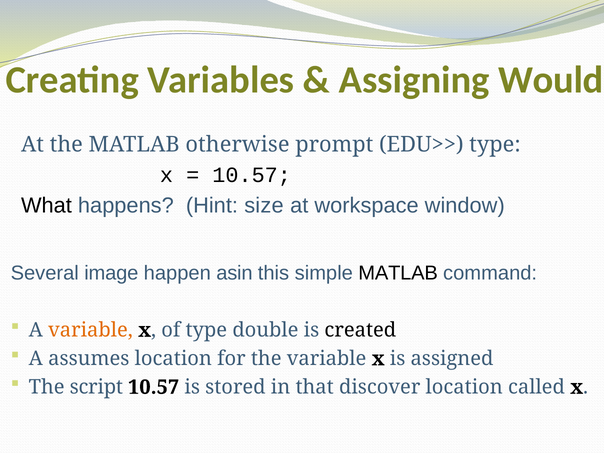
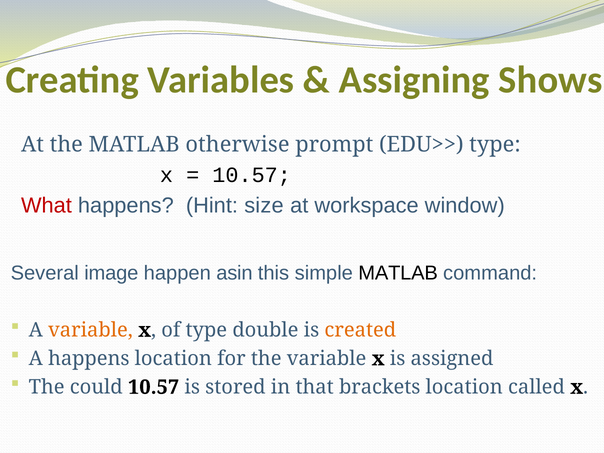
Would: Would -> Shows
What colour: black -> red
created colour: black -> orange
A assumes: assumes -> happens
script: script -> could
discover: discover -> brackets
